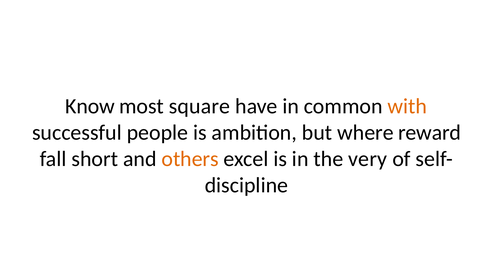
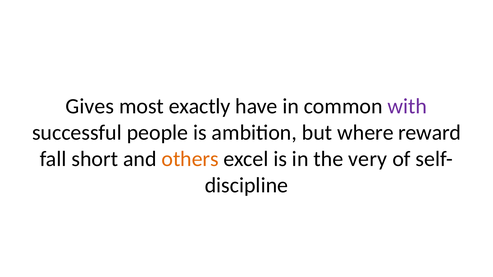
Know: Know -> Gives
square: square -> exactly
with colour: orange -> purple
